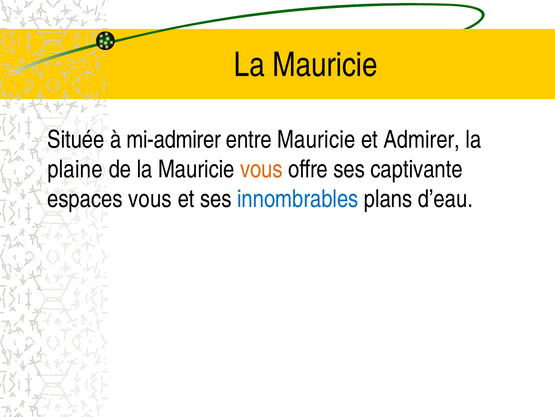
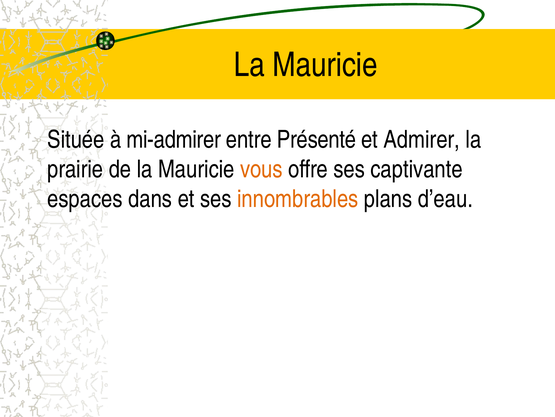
entre Mauricie: Mauricie -> Présenté
plaine: plaine -> prairie
espaces vous: vous -> dans
innombrables colour: blue -> orange
